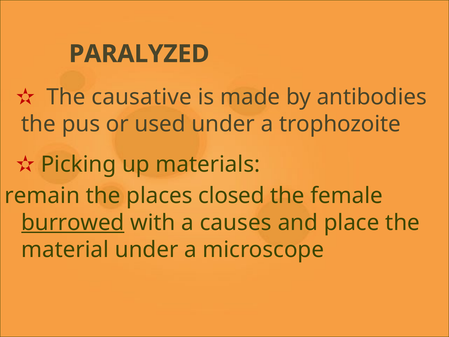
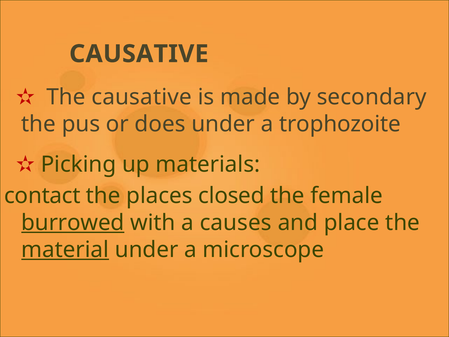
PARALYZED at (139, 54): PARALYZED -> CAUSATIVE
antibodies: antibodies -> secondary
used: used -> does
remain: remain -> contact
material underline: none -> present
